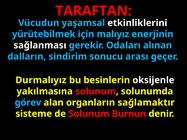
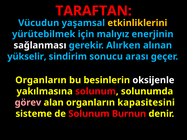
etkinliklerini colour: white -> yellow
Odaları: Odaları -> Alırken
dalların: dalların -> yükselir
Durmalıyız at (41, 80): Durmalıyız -> Organların
görev colour: light blue -> pink
sağlamaktır: sağlamaktır -> kapasitesini
